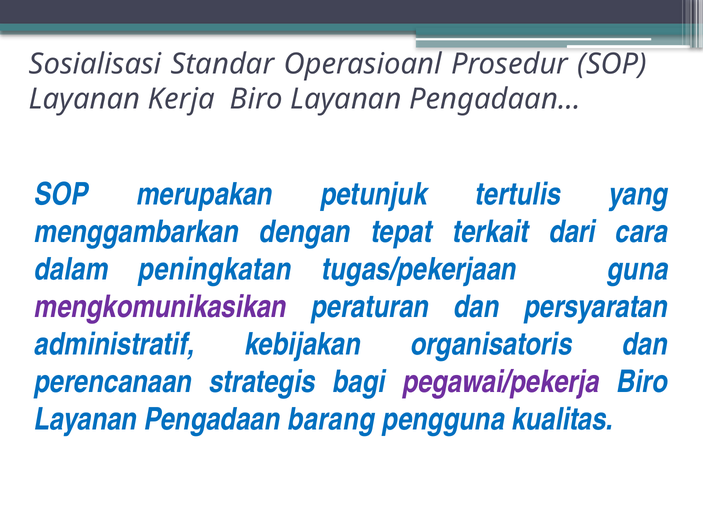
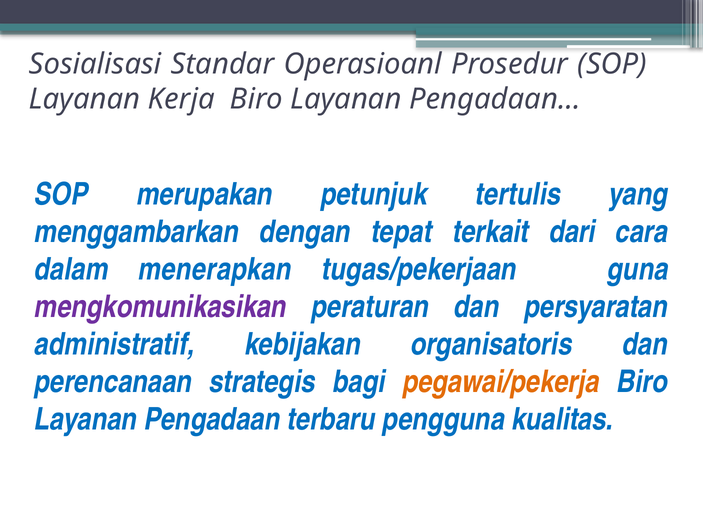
peningkatan: peningkatan -> menerapkan
pegawai/pekerja colour: purple -> orange
barang: barang -> terbaru
